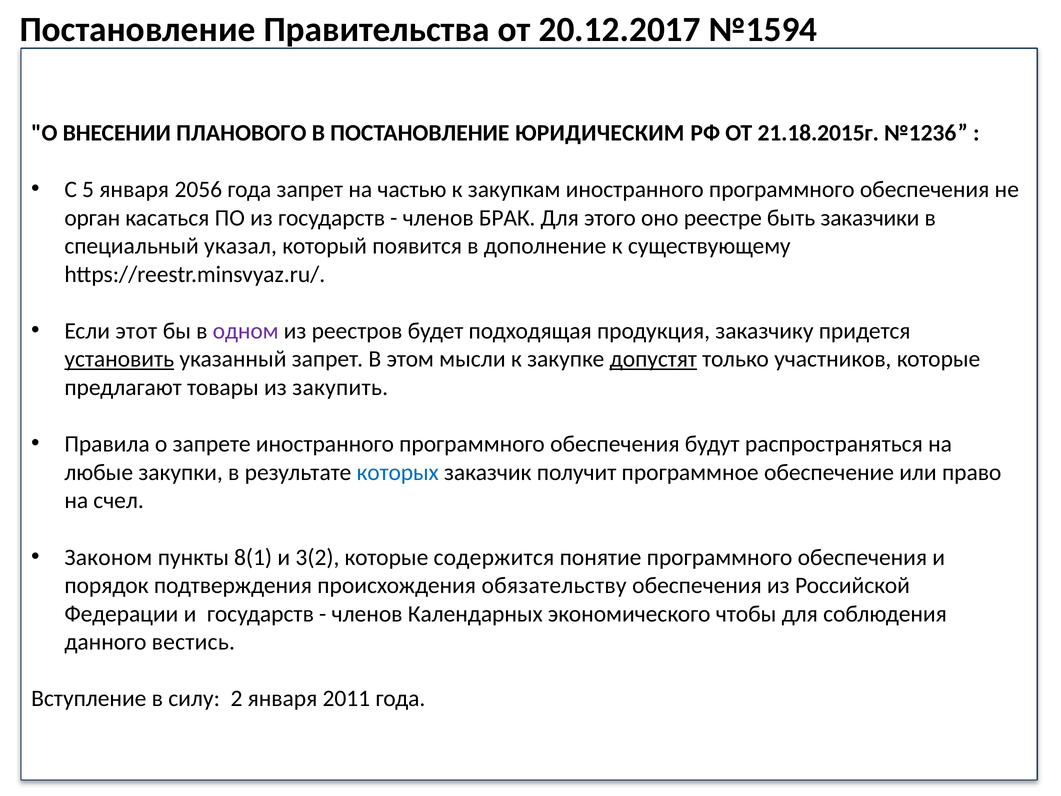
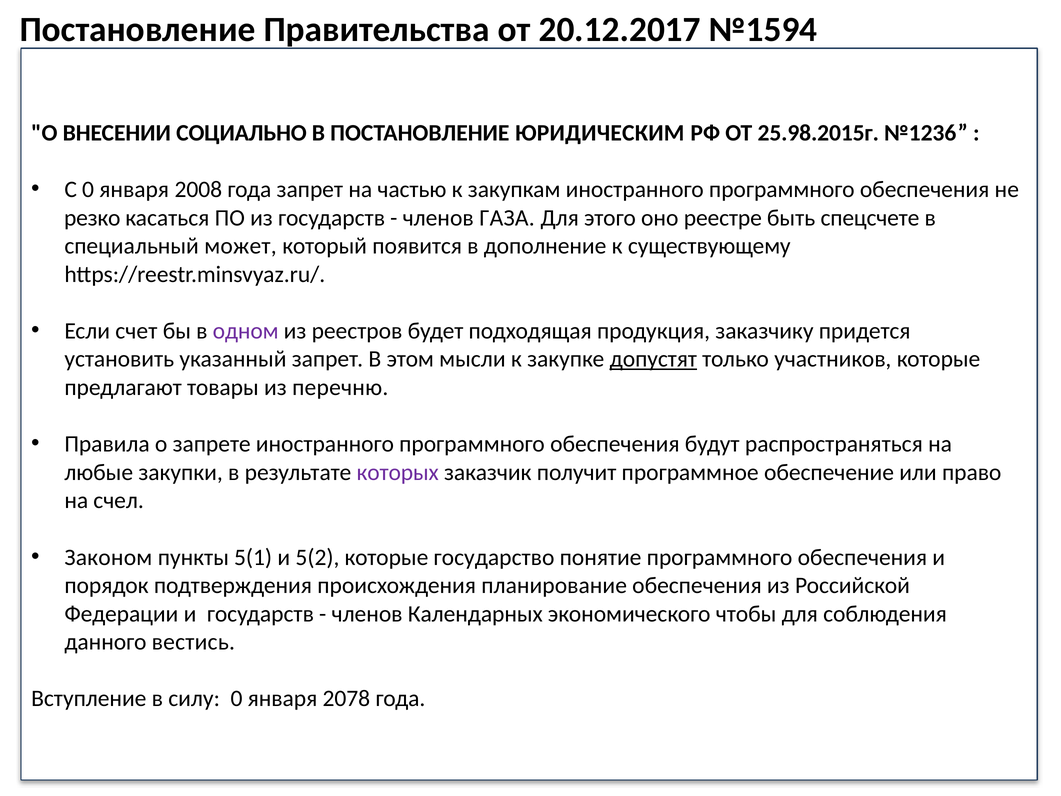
ПЛАНОВОГО: ПЛАНОВОГО -> СОЦИАЛЬНО
21.18.2015г: 21.18.2015г -> 25.98.2015г
С 5: 5 -> 0
2056: 2056 -> 2008
орган: орган -> резко
БРАК: БРАК -> ГАЗА
заказчики: заказчики -> спецсчете
указал: указал -> может
этот: этот -> счет
установить underline: present -> none
закупить: закупить -> перечню
которых colour: blue -> purple
8(1: 8(1 -> 5(1
3(2: 3(2 -> 5(2
содержится: содержится -> государство
обязательству: обязательству -> планирование
силу 2: 2 -> 0
2011: 2011 -> 2078
